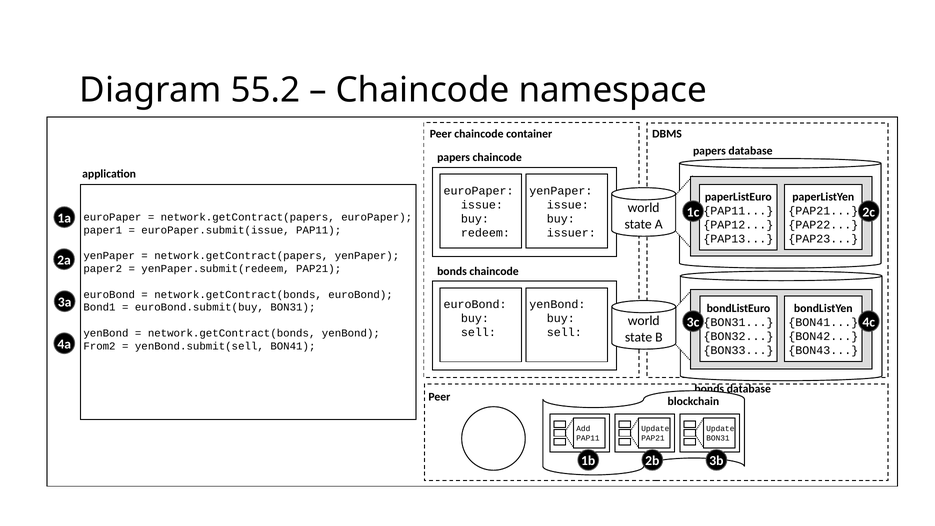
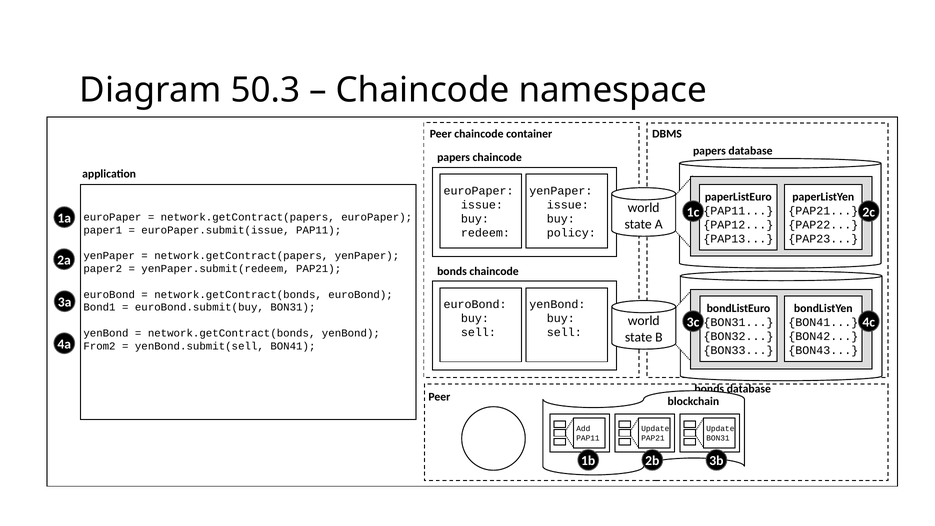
55.2: 55.2 -> 50.3
issuer: issuer -> policy
